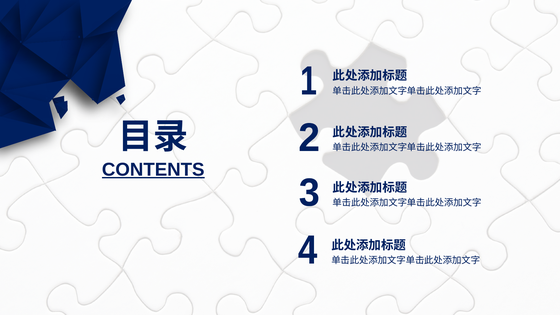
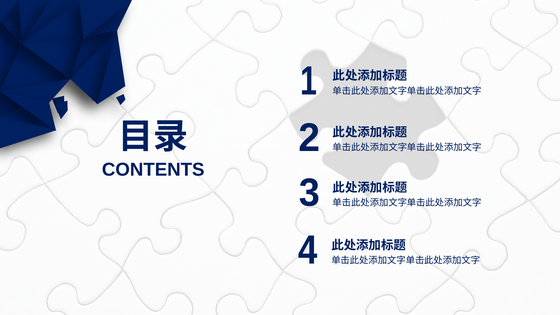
CONTENTS underline: present -> none
